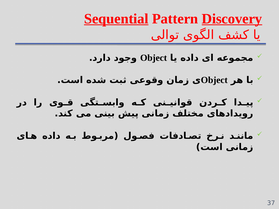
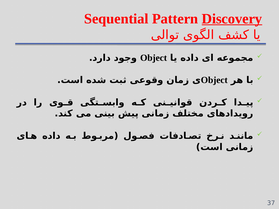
Sequential underline: present -> none
